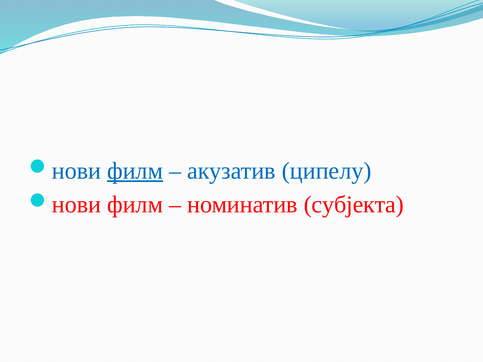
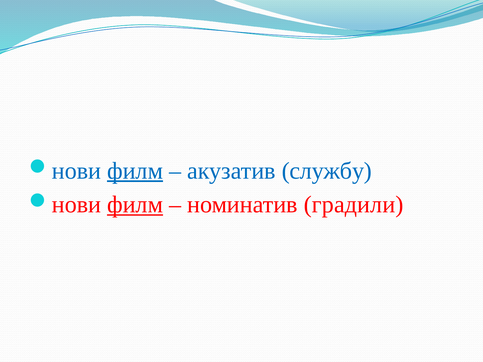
ципелу: ципелу -> службу
филм at (135, 205) underline: none -> present
субјекта: субјекта -> градили
